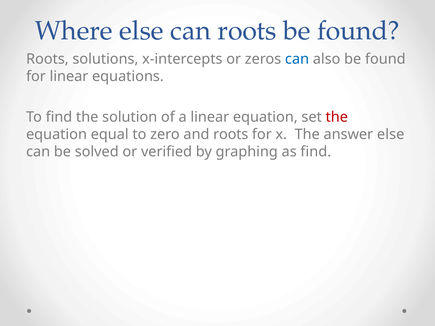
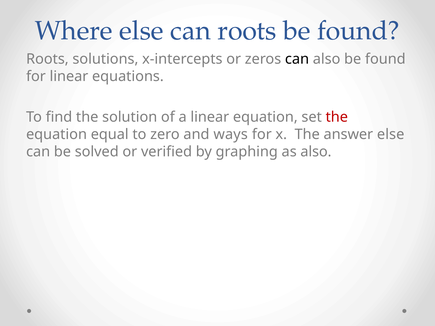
can at (297, 59) colour: blue -> black
and roots: roots -> ways
as find: find -> also
